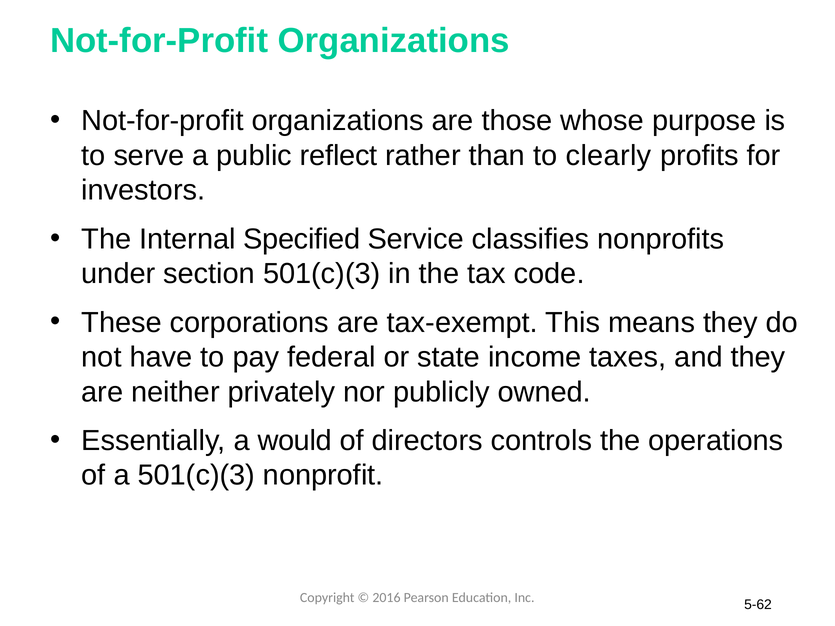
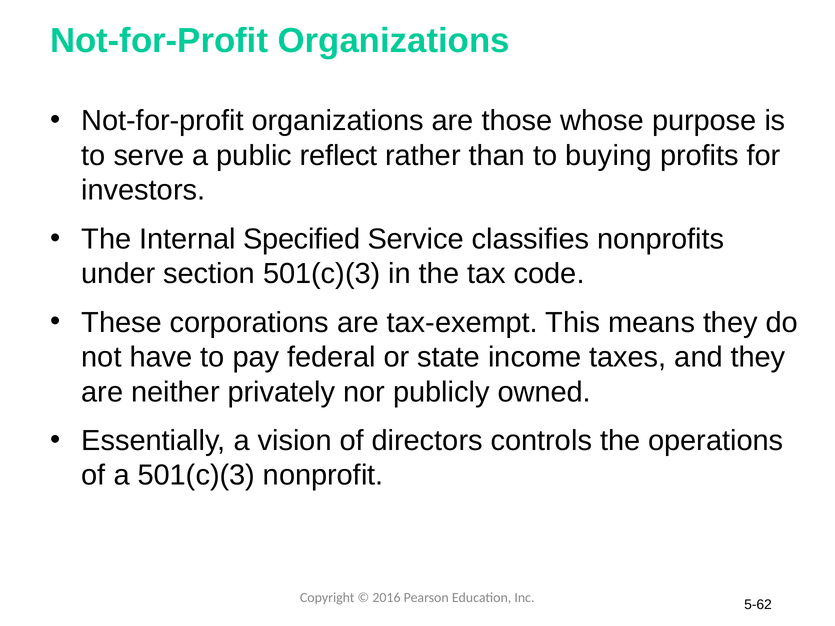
clearly: clearly -> buying
would: would -> vision
